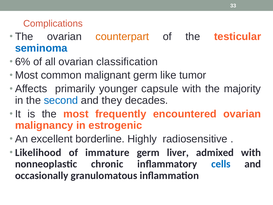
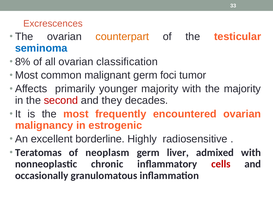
Complications: Complications -> Excrescences
6%: 6% -> 8%
like: like -> foci
younger capsule: capsule -> majority
second colour: blue -> red
Likelihood: Likelihood -> Teratomas
immature: immature -> neoplasm
cells colour: blue -> red
